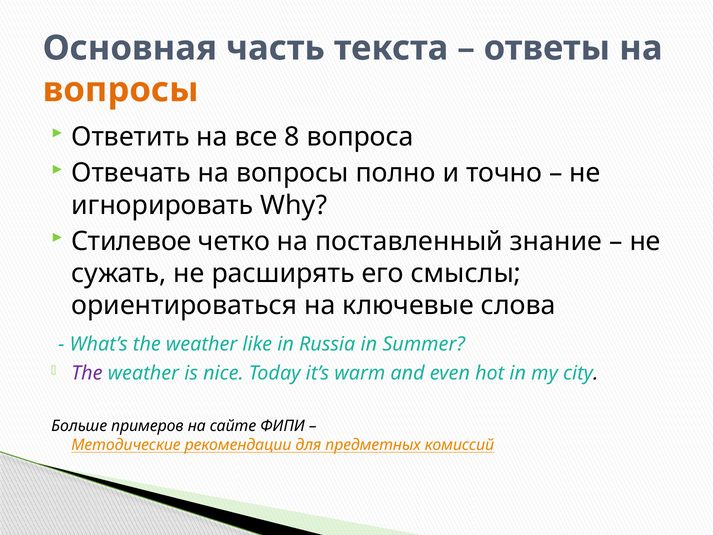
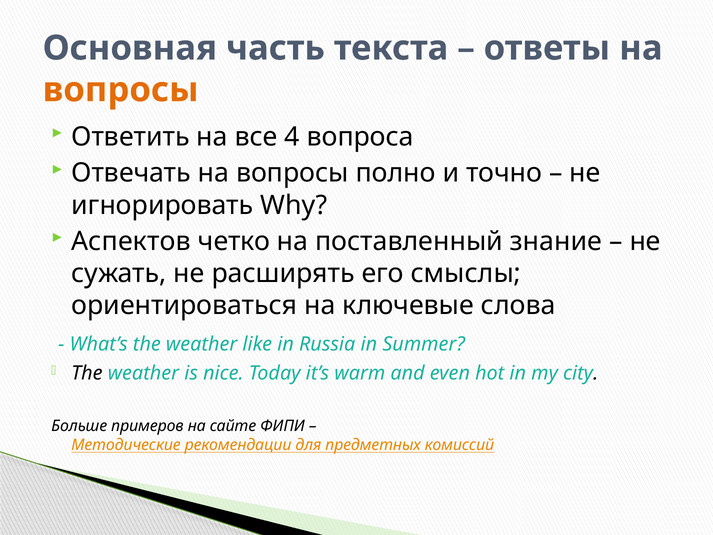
8: 8 -> 4
Стилевое: Стилевое -> Аспектов
The at (87, 373) colour: purple -> black
